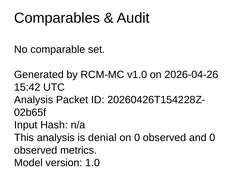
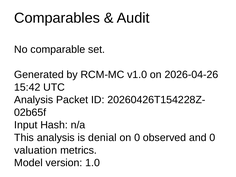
observed at (36, 150): observed -> valuation
